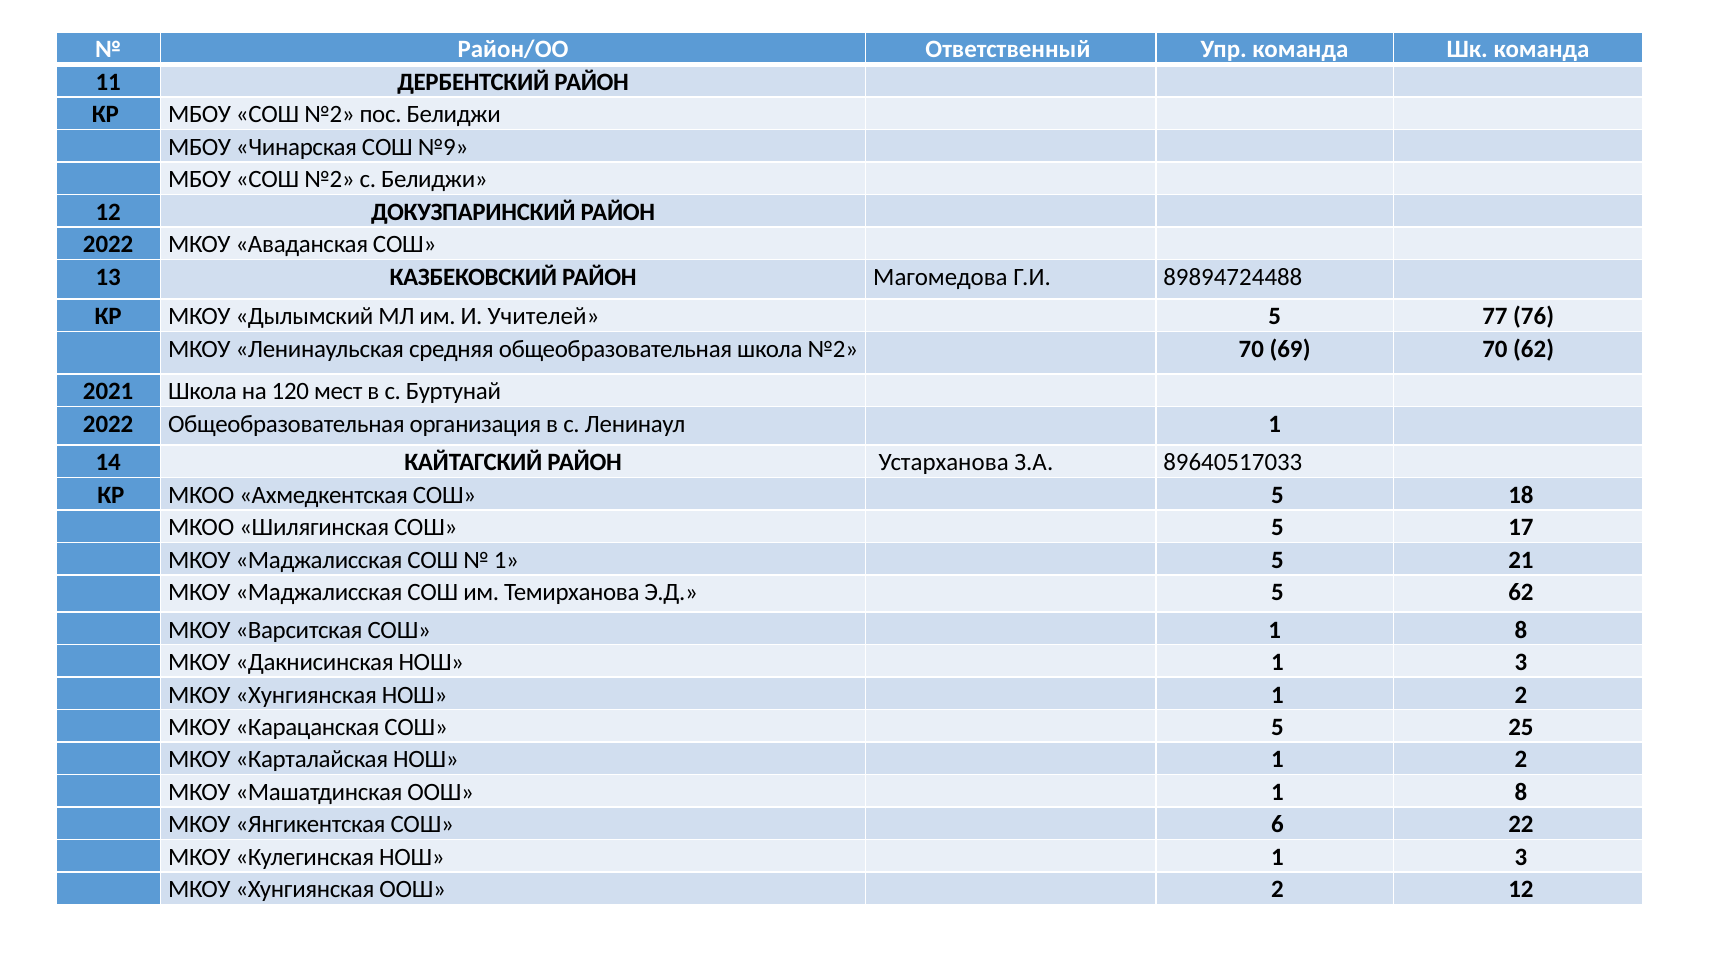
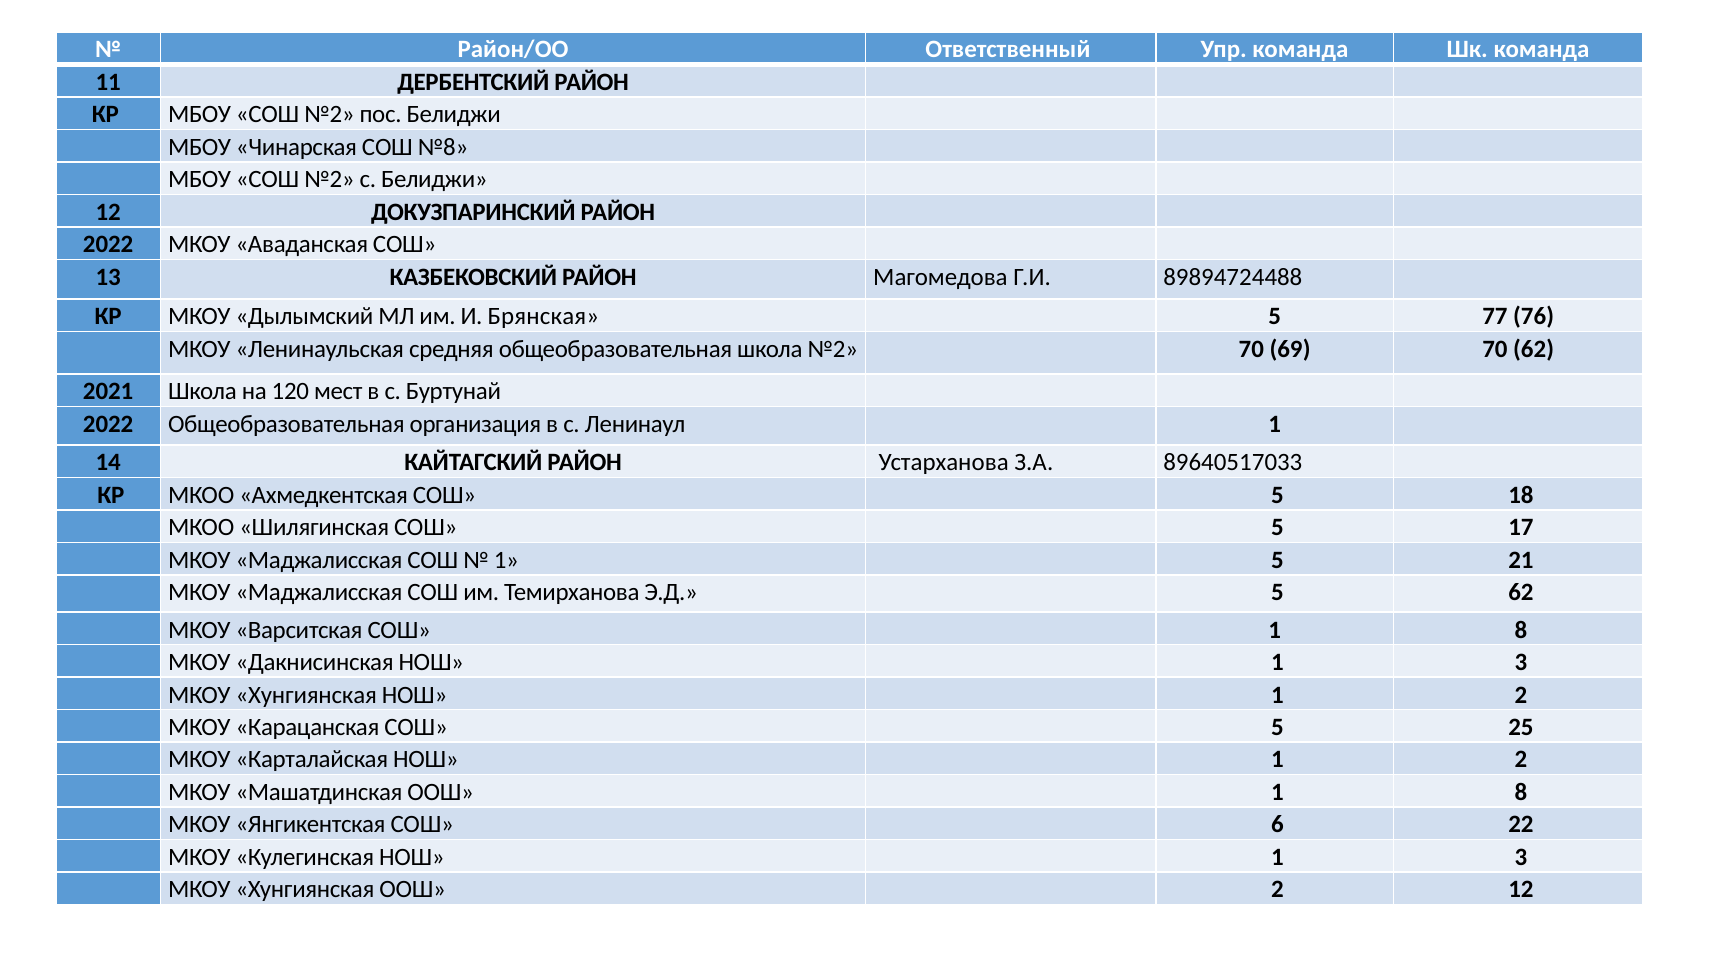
№9: №9 -> №8
Учителей: Учителей -> Брянская
